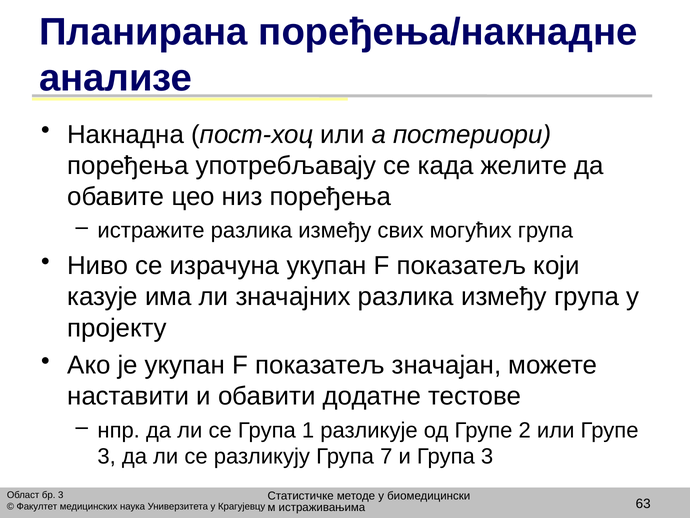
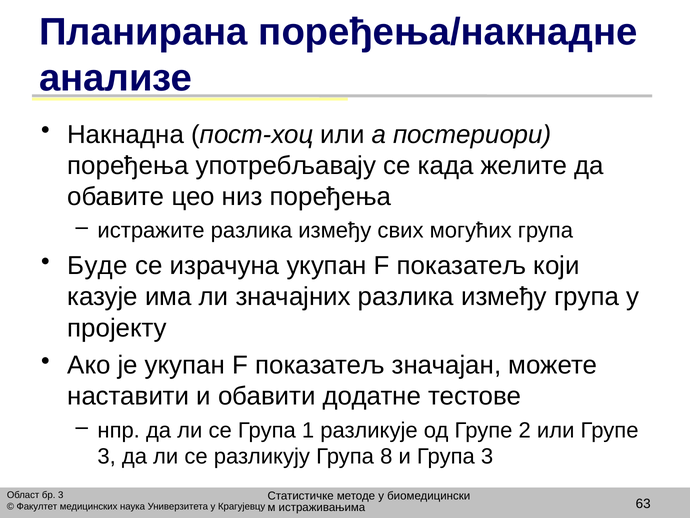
Ниво: Ниво -> Буде
7: 7 -> 8
